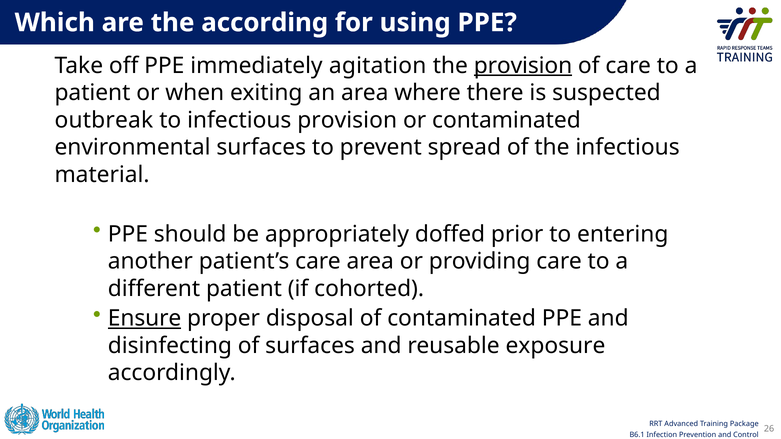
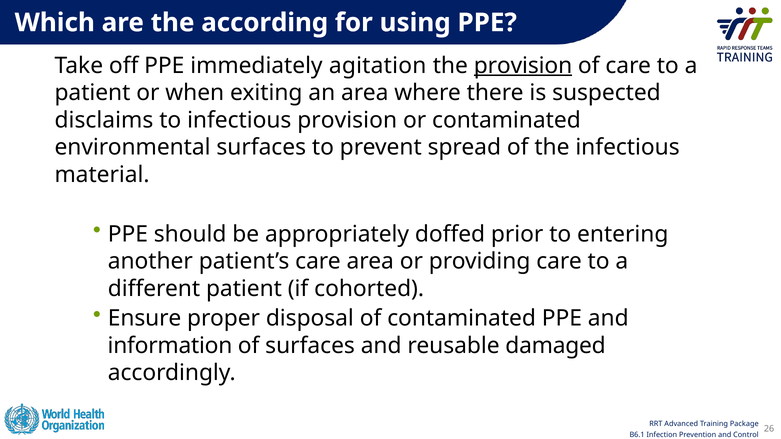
outbreak: outbreak -> disclaims
Ensure underline: present -> none
disinfecting: disinfecting -> information
exposure: exposure -> damaged
